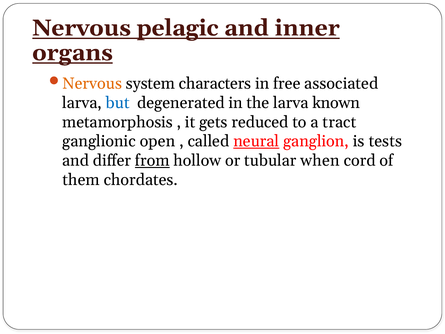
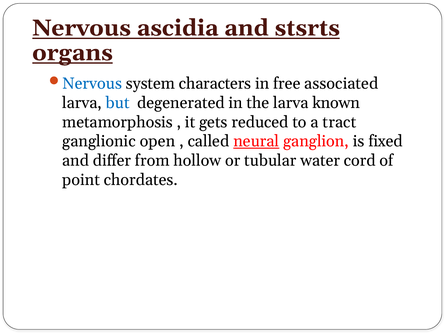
pelagic: pelagic -> ascidia
inner: inner -> stsrts
Nervous at (92, 83) colour: orange -> blue
tests: tests -> fixed
from underline: present -> none
when: when -> water
them: them -> point
